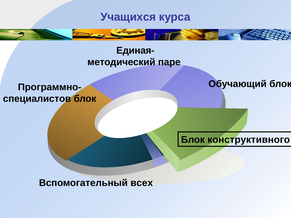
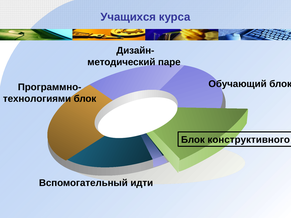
Единая-: Единая- -> Дизайн-
специалистов: специалистов -> технологиями
всех: всех -> идти
